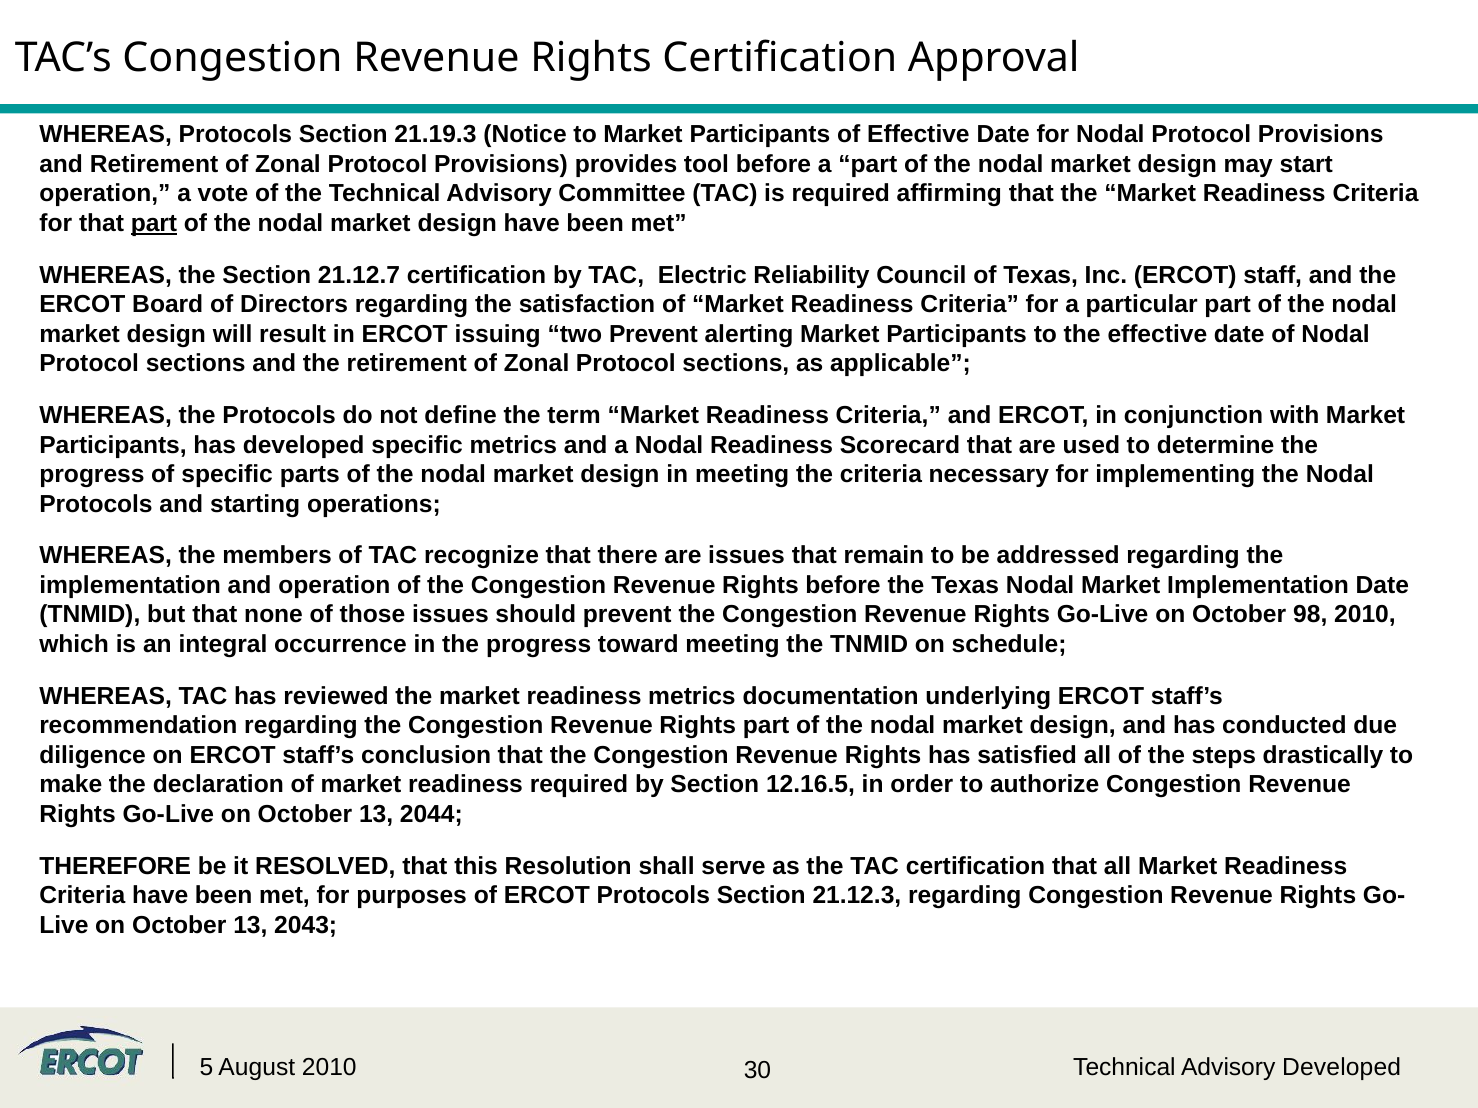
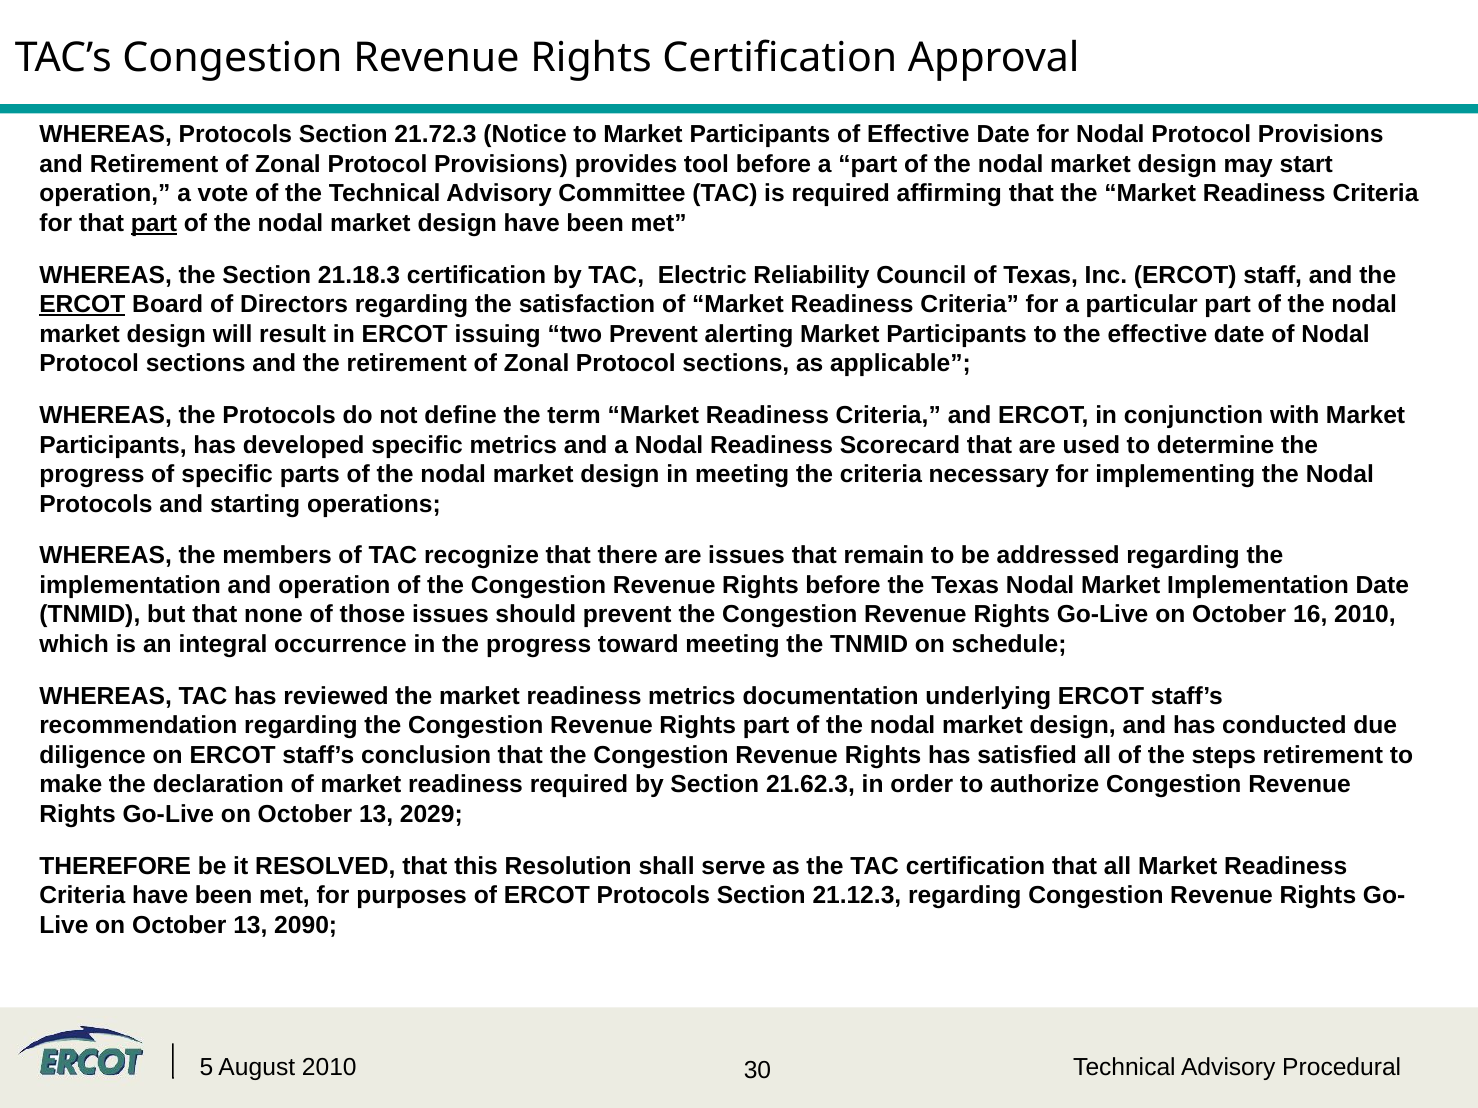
21.19.3: 21.19.3 -> 21.72.3
21.12.7: 21.12.7 -> 21.18.3
ERCOT at (82, 305) underline: none -> present
98: 98 -> 16
steps drastically: drastically -> retirement
12.16.5: 12.16.5 -> 21.62.3
2044: 2044 -> 2029
2043: 2043 -> 2090
Advisory Developed: Developed -> Procedural
